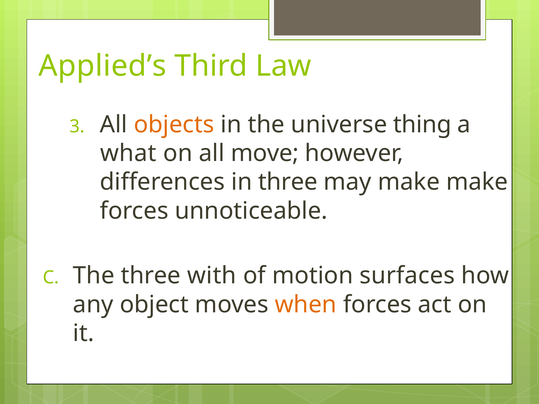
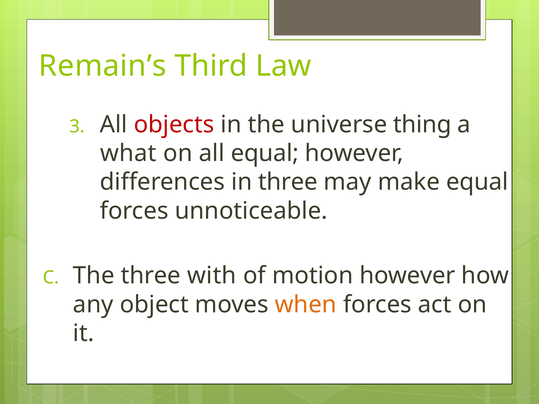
Applied’s: Applied’s -> Remain’s
objects colour: orange -> red
all move: move -> equal
make make: make -> equal
motion surfaces: surfaces -> however
